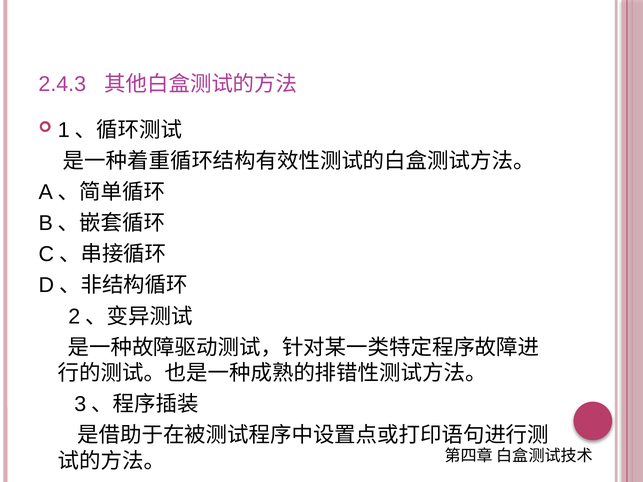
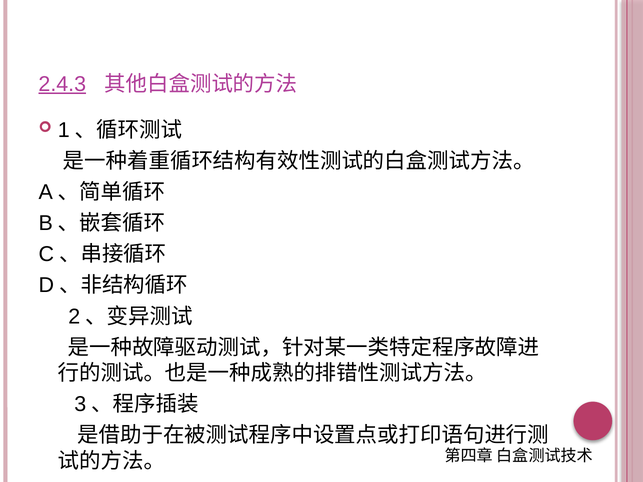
2.4.3 underline: none -> present
